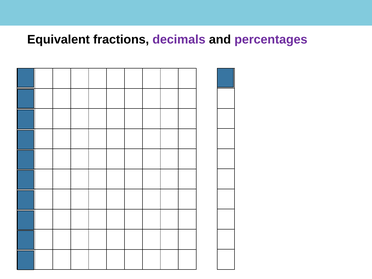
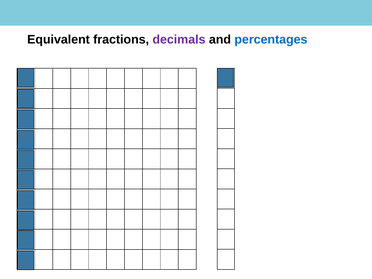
percentages colour: purple -> blue
